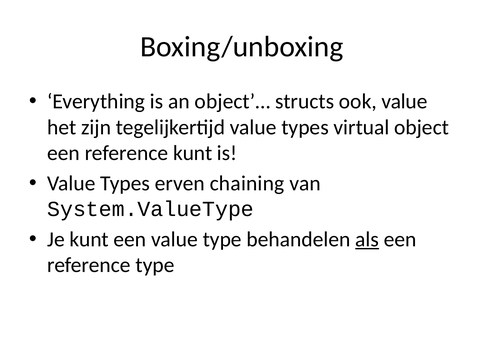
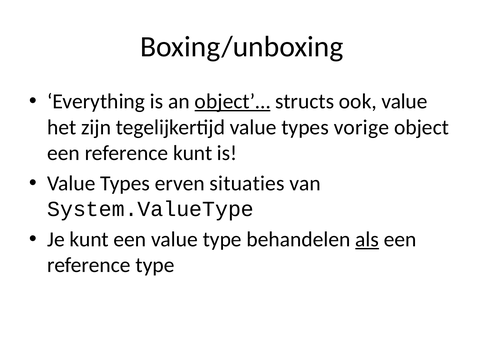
object’… underline: none -> present
virtual: virtual -> vorige
chaining: chaining -> situaties
